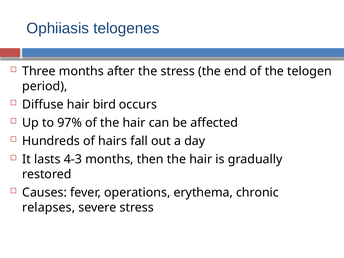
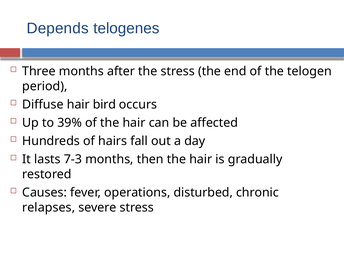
Ophiiasis: Ophiiasis -> Depends
97%: 97% -> 39%
4-3: 4-3 -> 7-3
erythema: erythema -> disturbed
